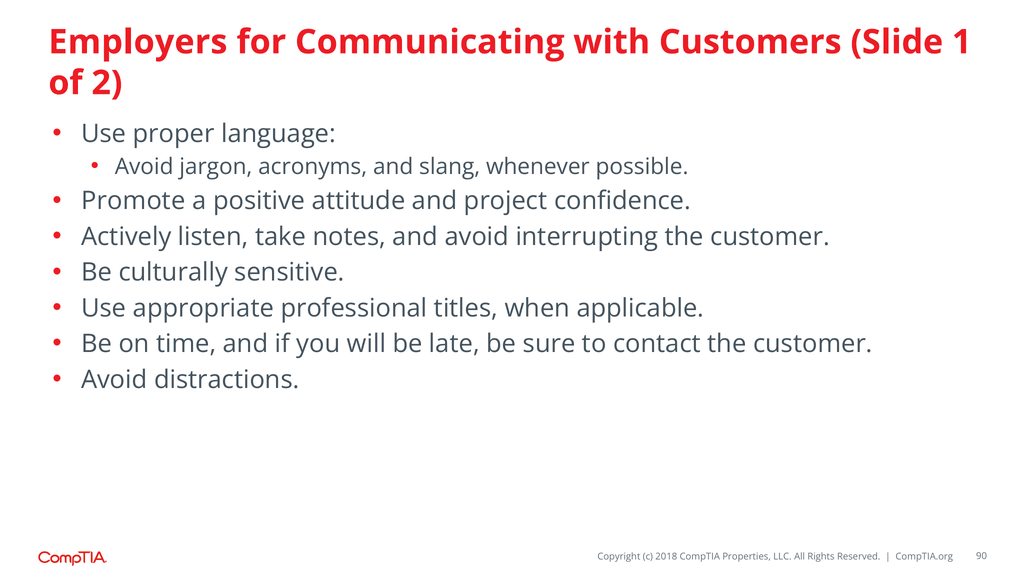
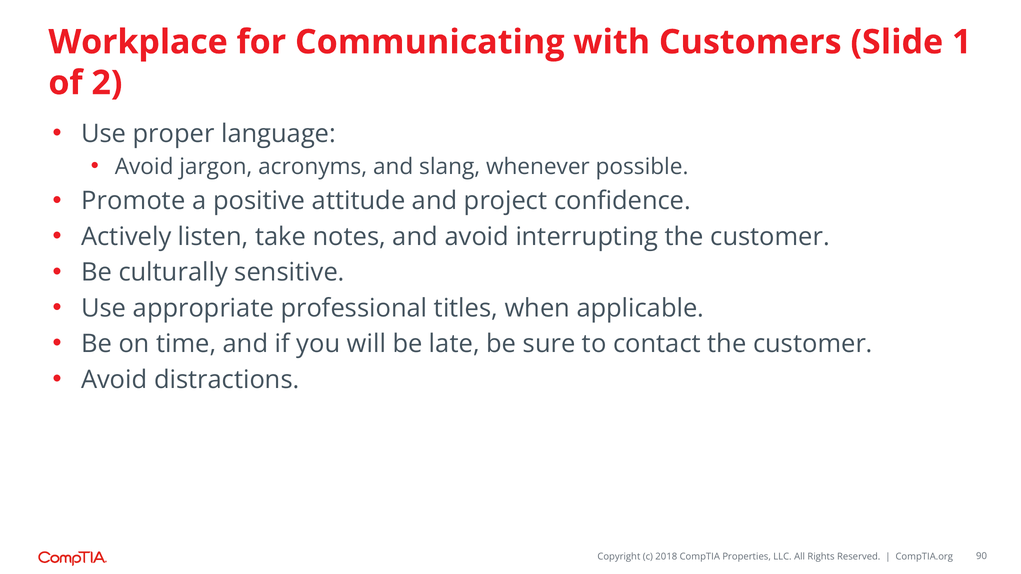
Employers: Employers -> Workplace
